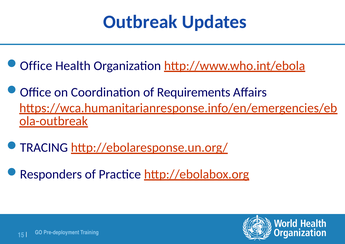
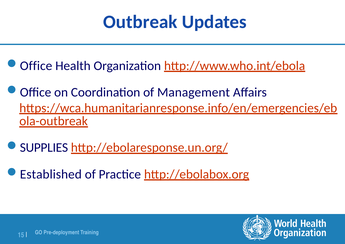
Requirements: Requirements -> Management
TRACING: TRACING -> SUPPLIES
Responders: Responders -> Established
